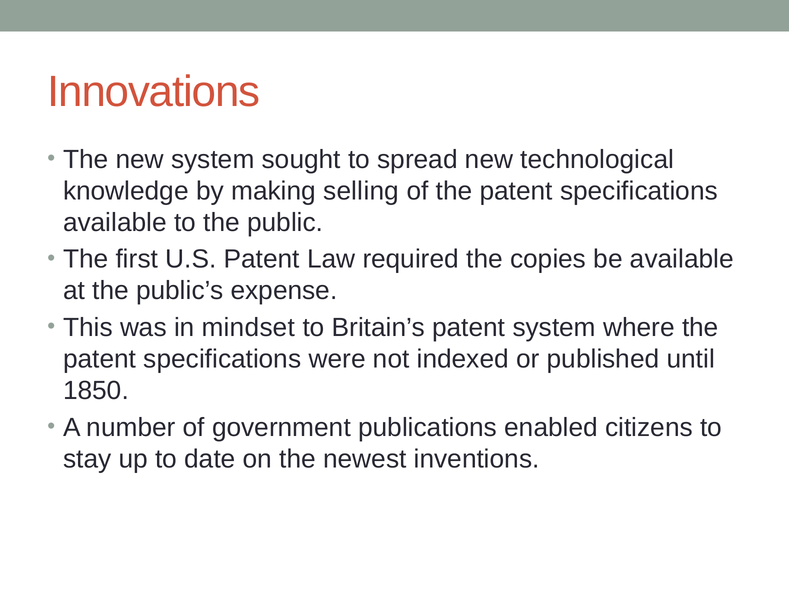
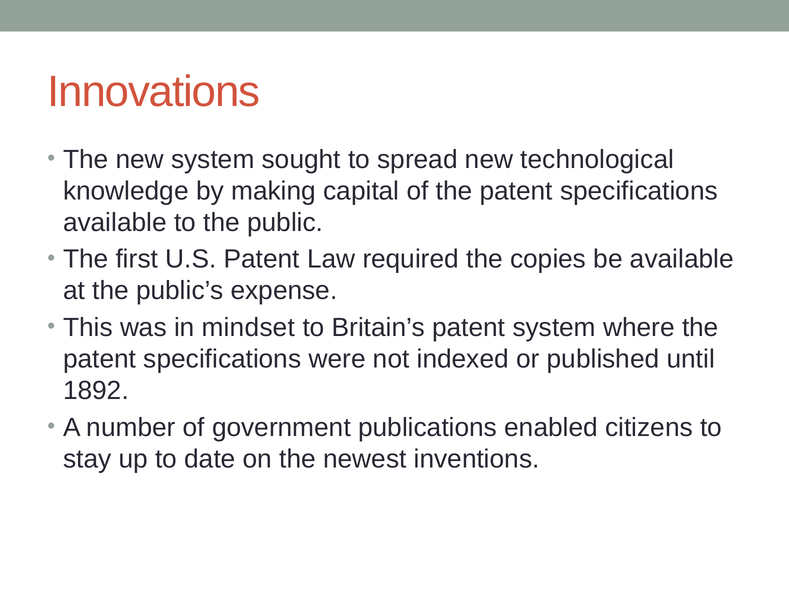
selling: selling -> capital
1850: 1850 -> 1892
